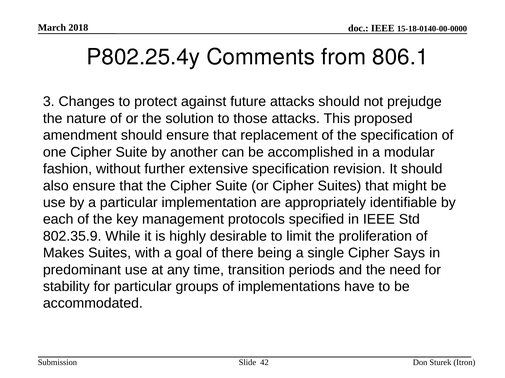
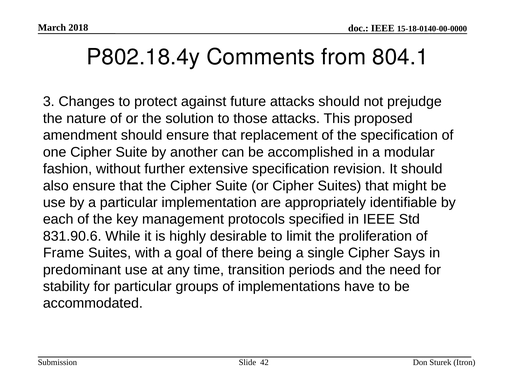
P802.25.4y: P802.25.4y -> P802.18.4y
806.1: 806.1 -> 804.1
802.35.9: 802.35.9 -> 831.90.6
Makes: Makes -> Frame
